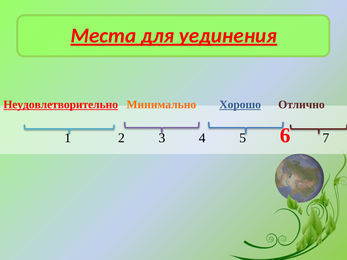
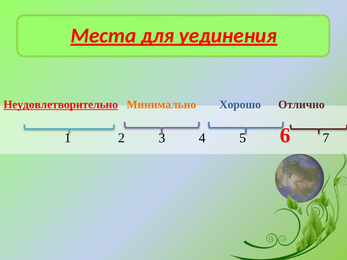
Хорошо underline: present -> none
